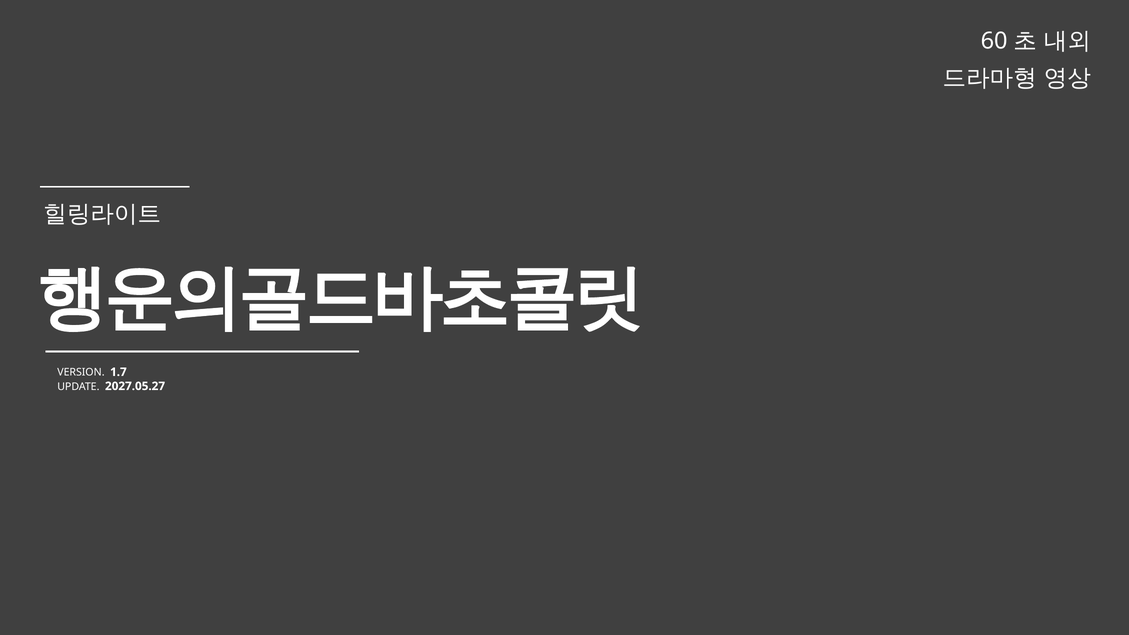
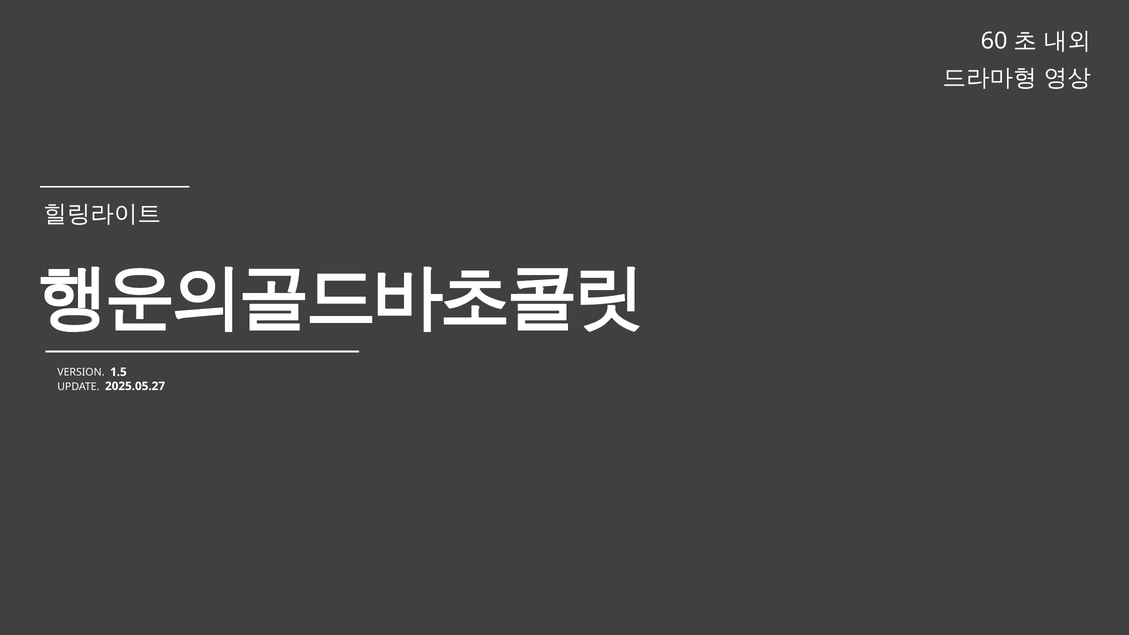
1.7: 1.7 -> 1.5
2027.05.27: 2027.05.27 -> 2025.05.27
